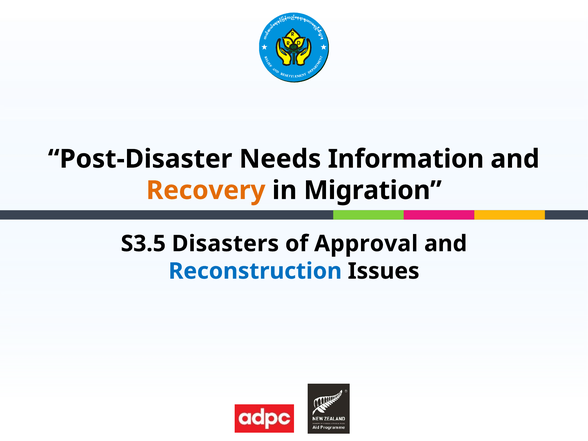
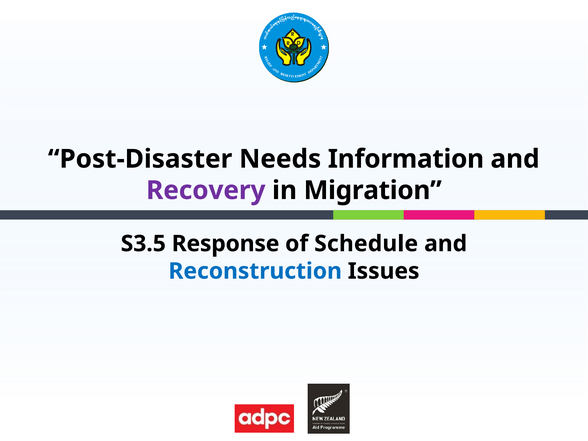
Recovery colour: orange -> purple
Disasters: Disasters -> Response
Approval: Approval -> Schedule
